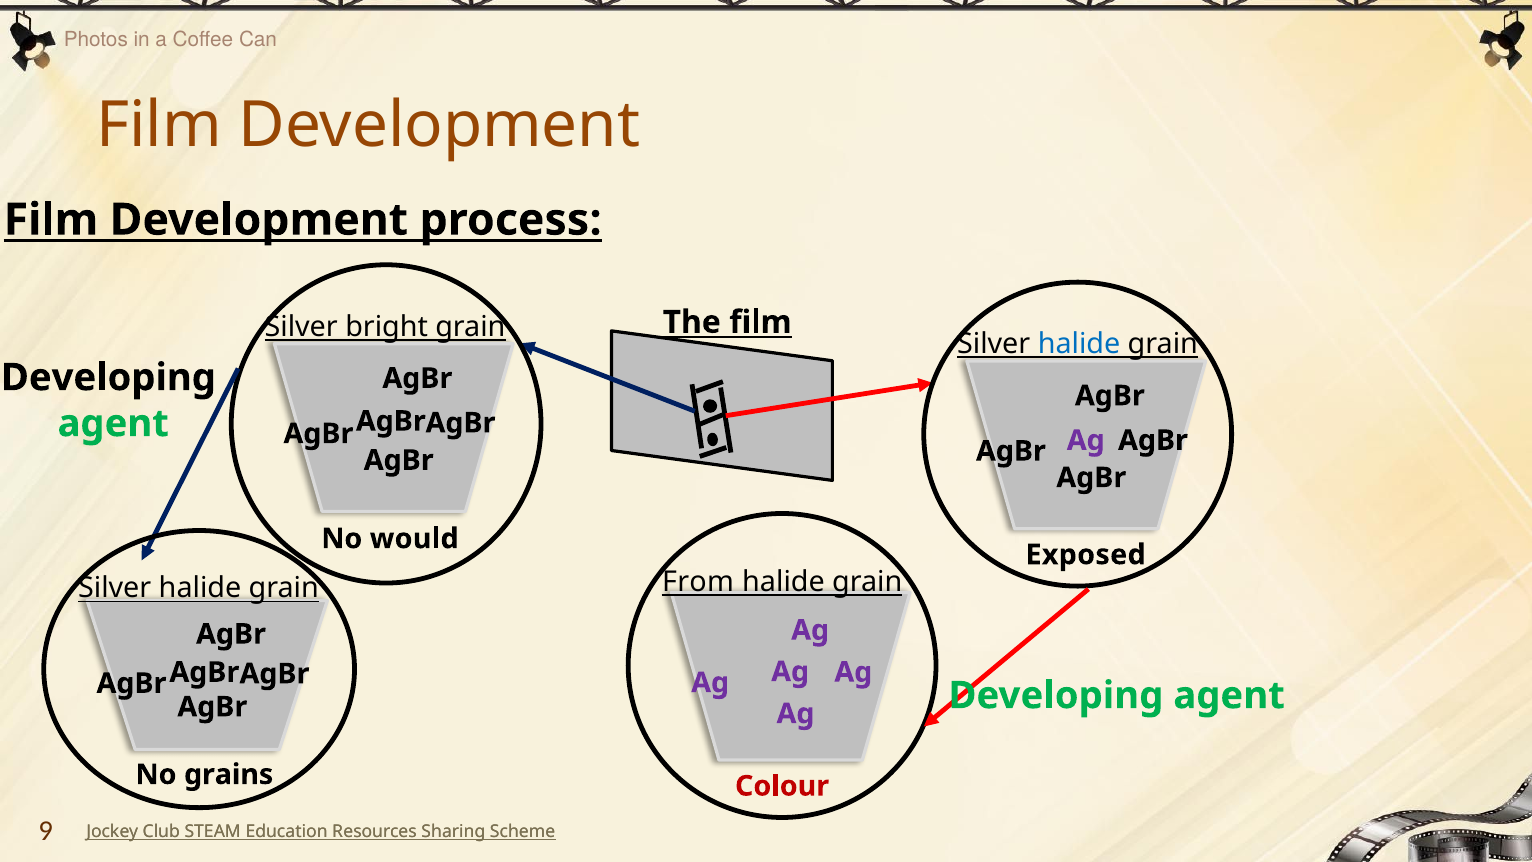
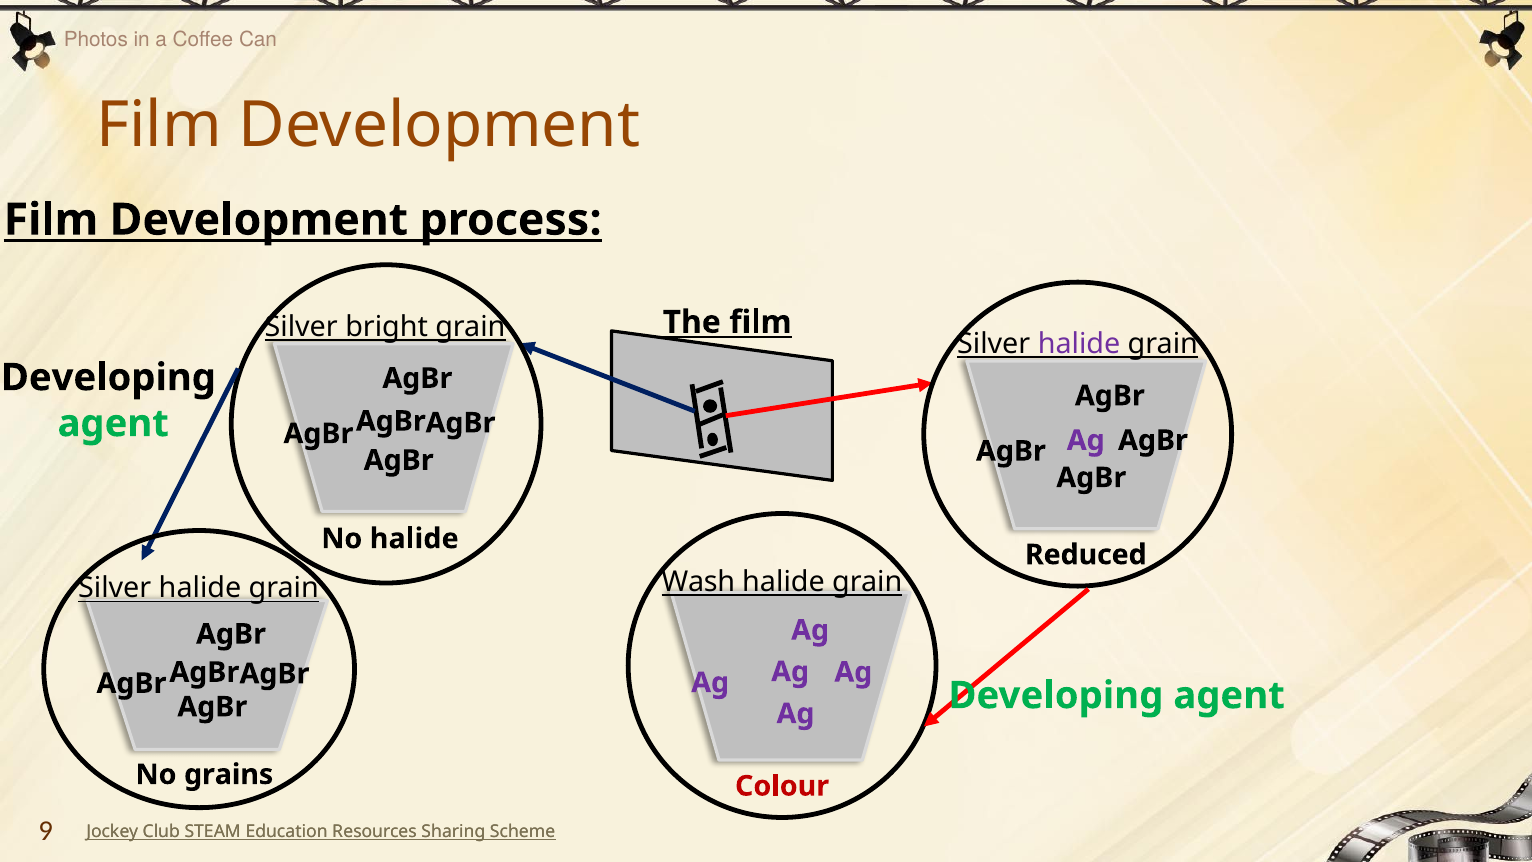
halide at (1079, 344) colour: blue -> purple
No would: would -> halide
Exposed: Exposed -> Reduced
From: From -> Wash
